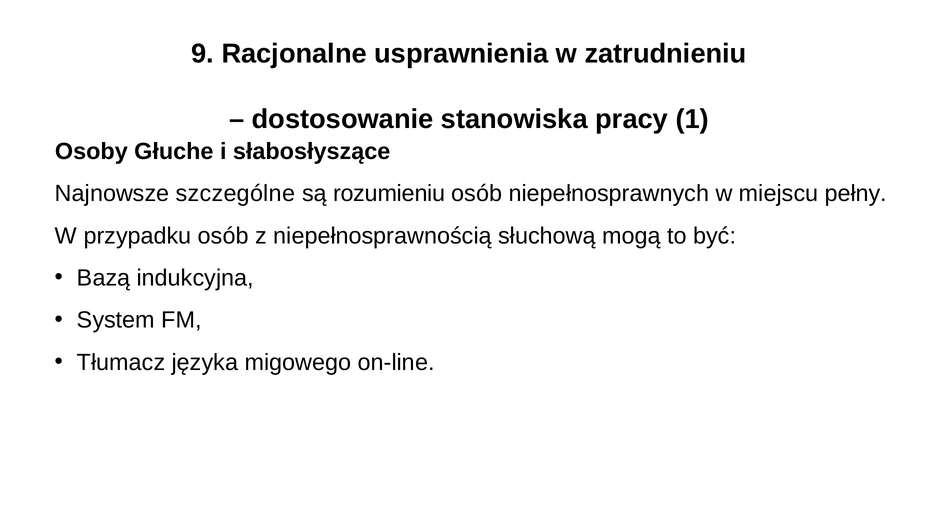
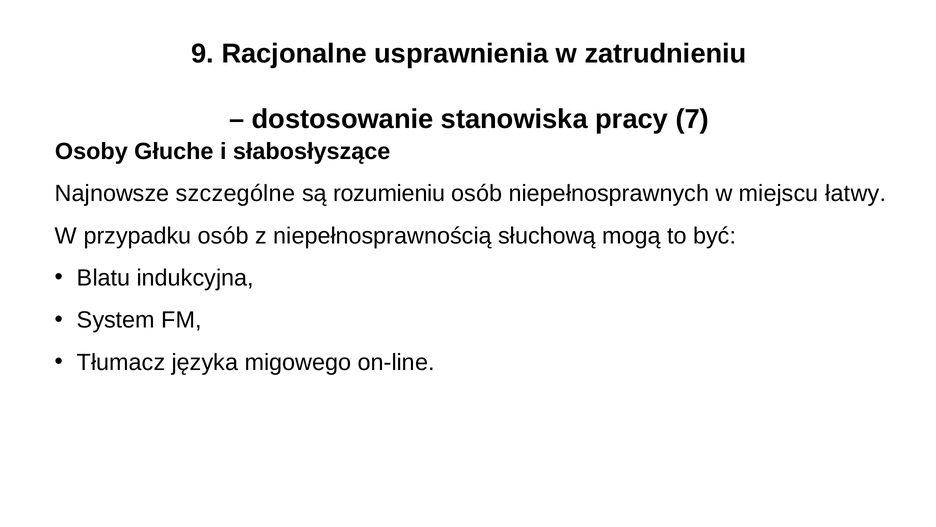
1: 1 -> 7
pełny: pełny -> łatwy
Bazą: Bazą -> Blatu
